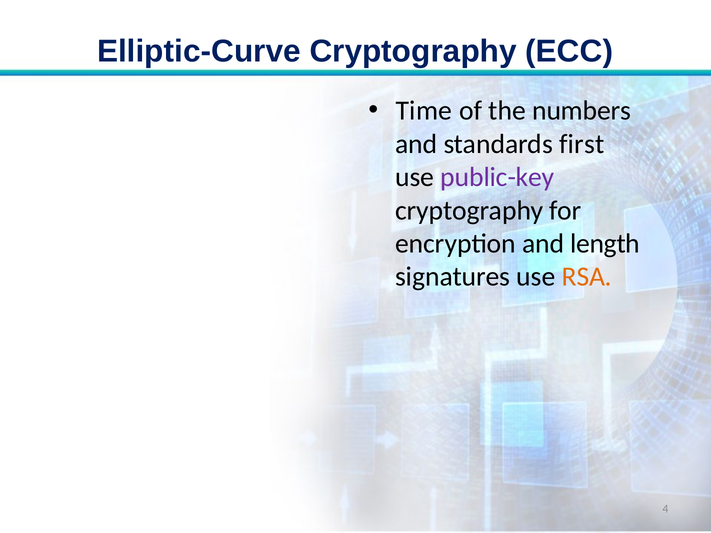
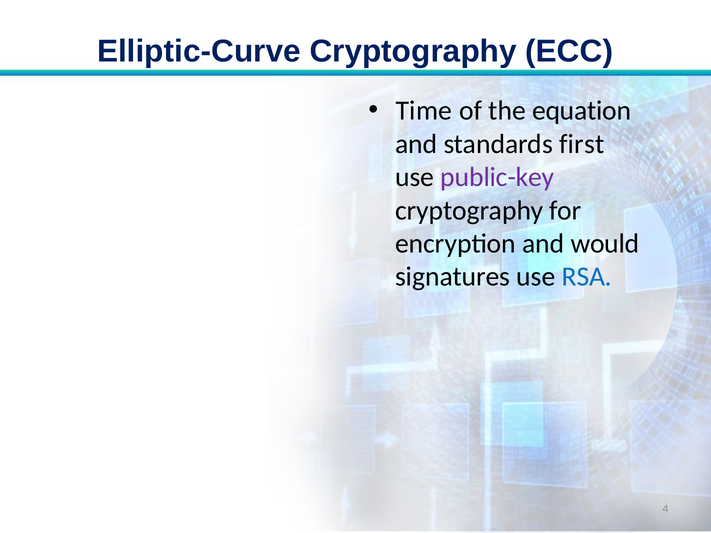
numbers: numbers -> equation
length: length -> would
RSA colour: orange -> blue
